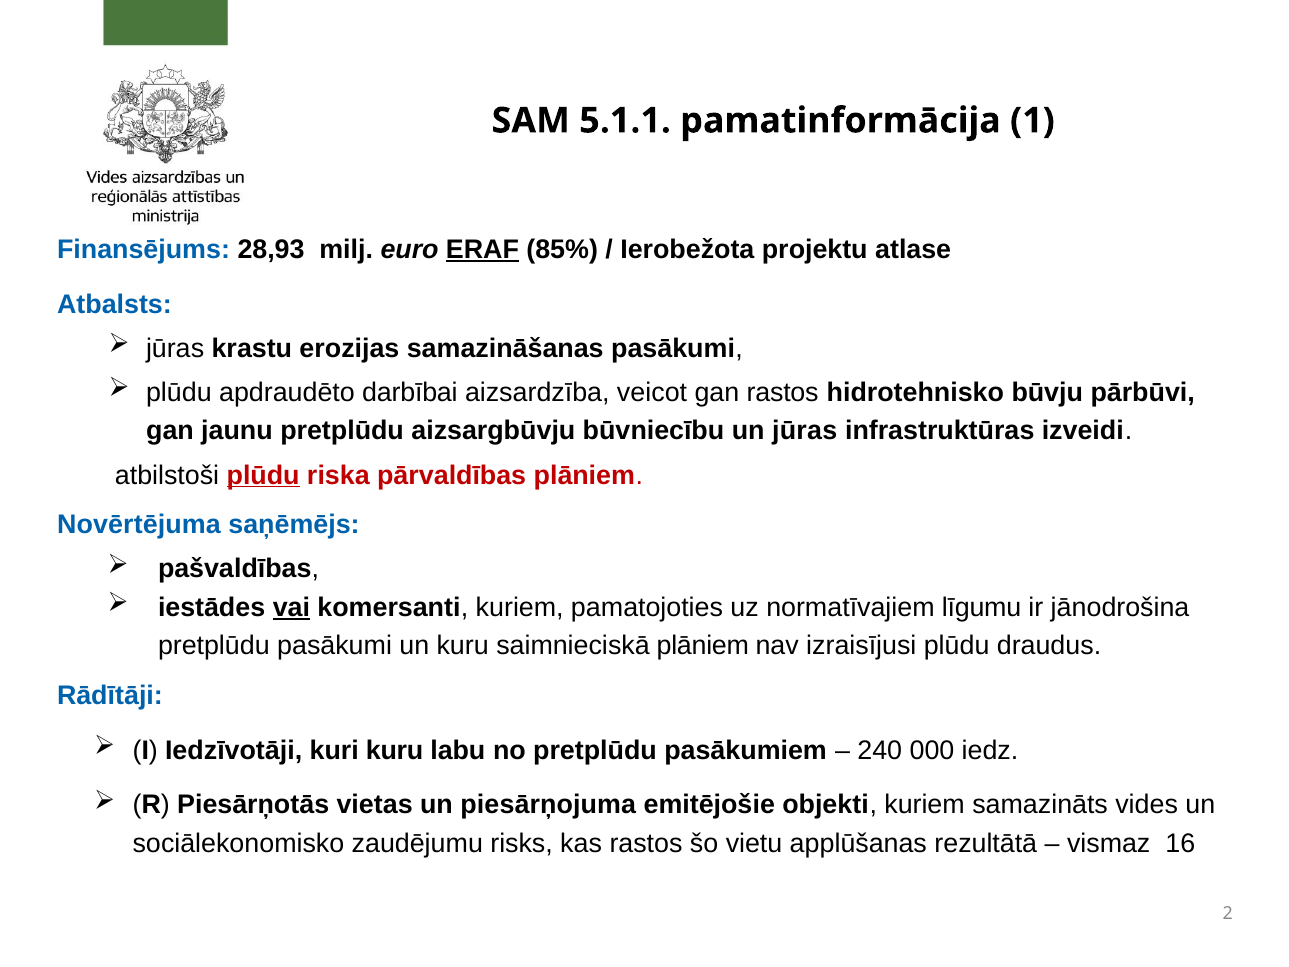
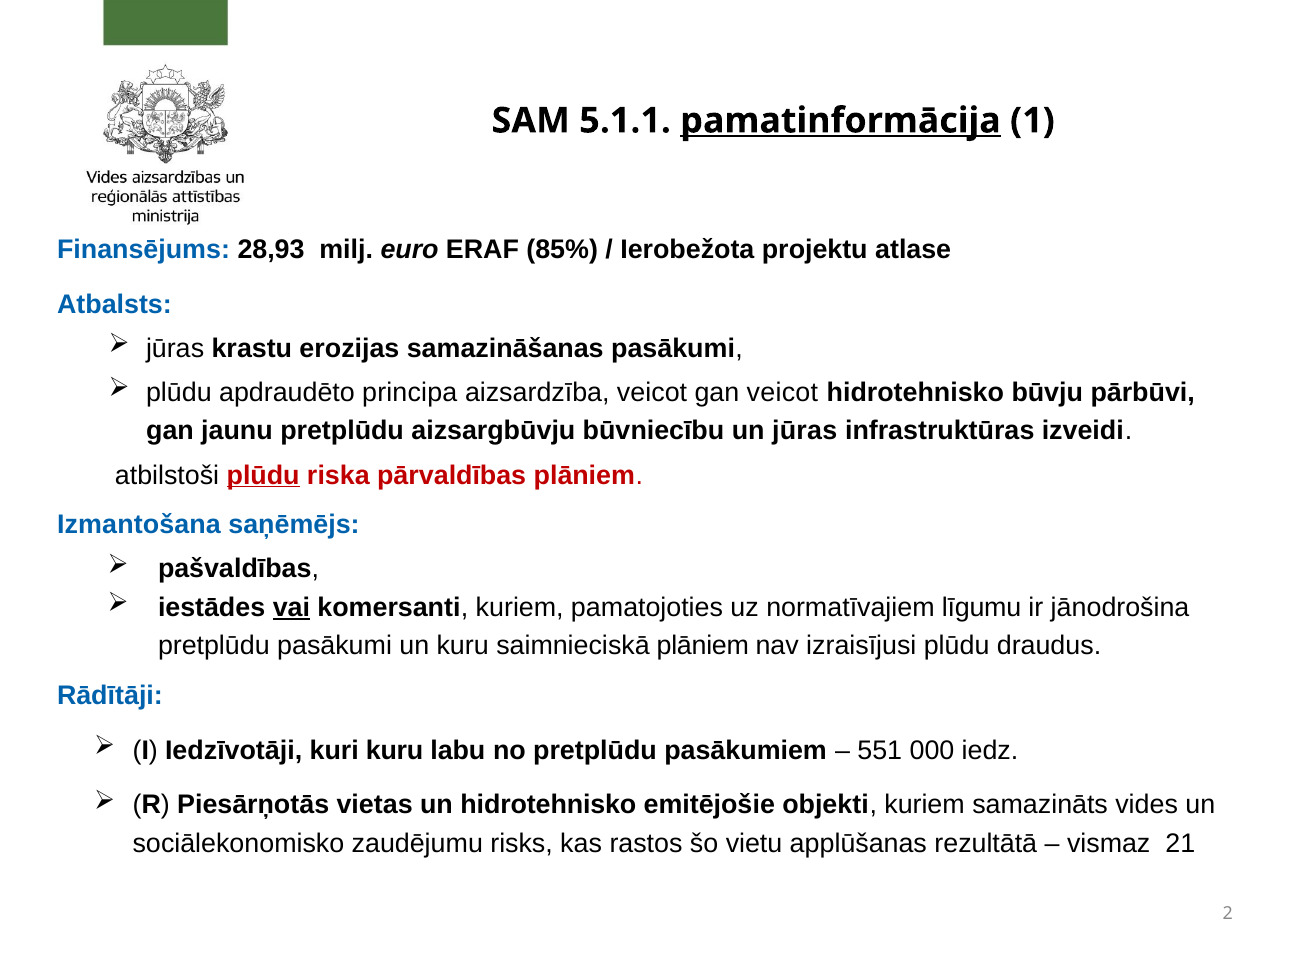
pamatinformācija underline: none -> present
ERAF underline: present -> none
darbībai: darbībai -> principa
gan rastos: rastos -> veicot
Novērtējuma: Novērtējuma -> Izmantošana
240: 240 -> 551
un piesārņojuma: piesārņojuma -> hidrotehnisko
16: 16 -> 21
